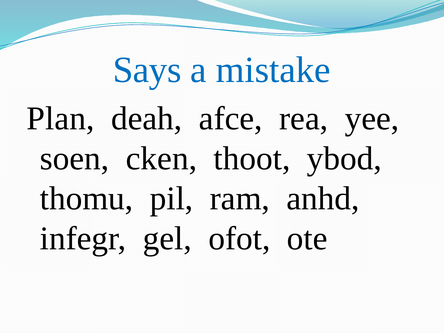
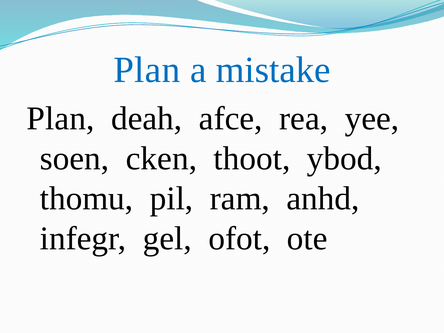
Says at (147, 70): Says -> Plan
